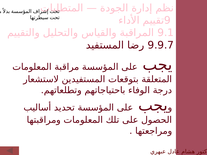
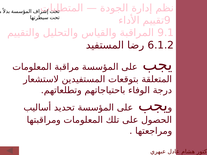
9.9.7: 9.9.7 -> 6.1.2
